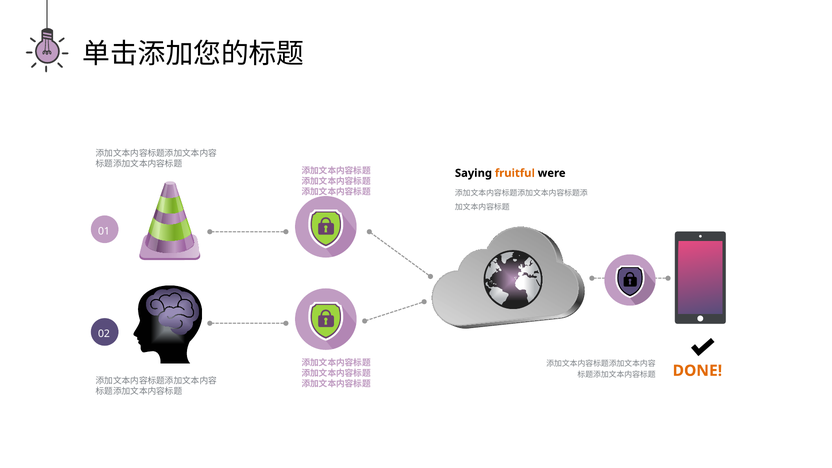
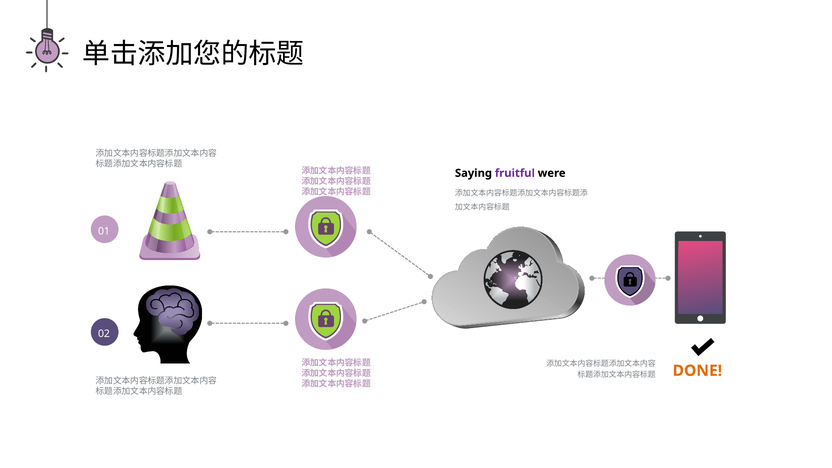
fruitful colour: orange -> purple
